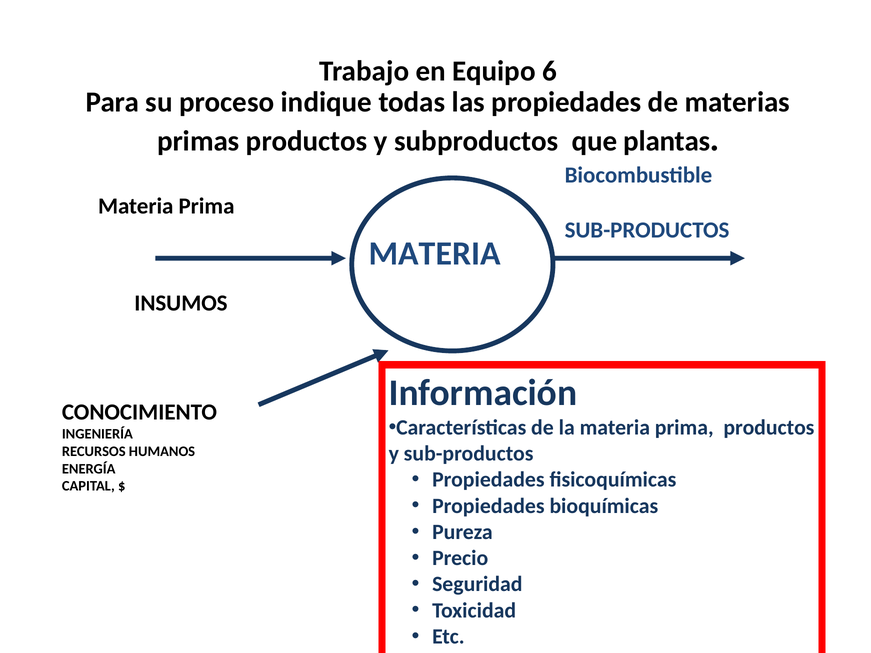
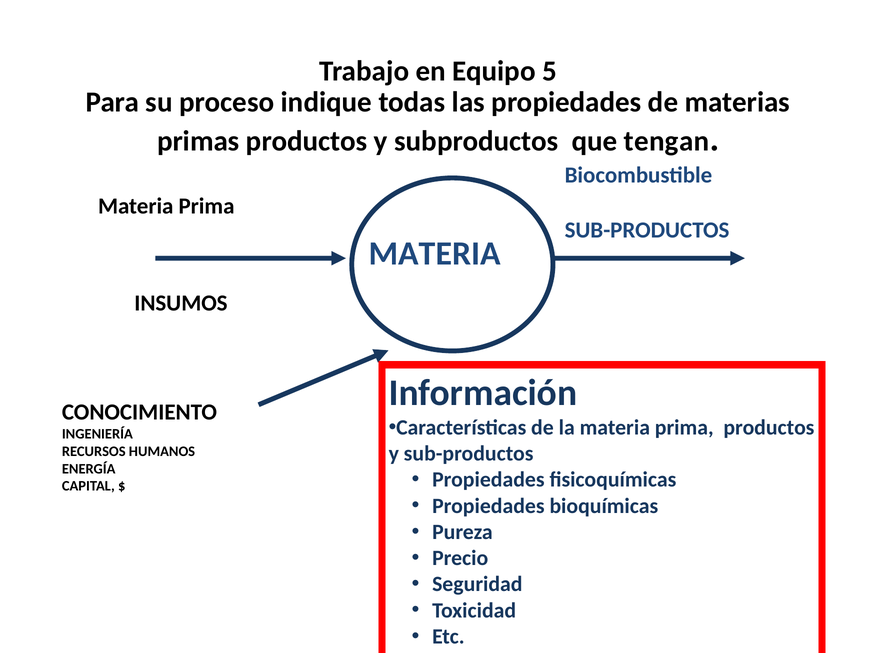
6: 6 -> 5
plantas: plantas -> tengan
